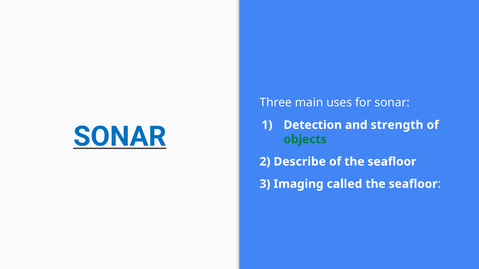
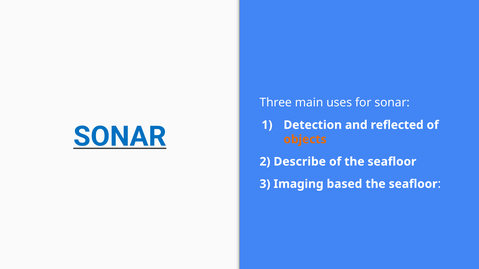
strength: strength -> reflected
objects colour: green -> orange
called: called -> based
